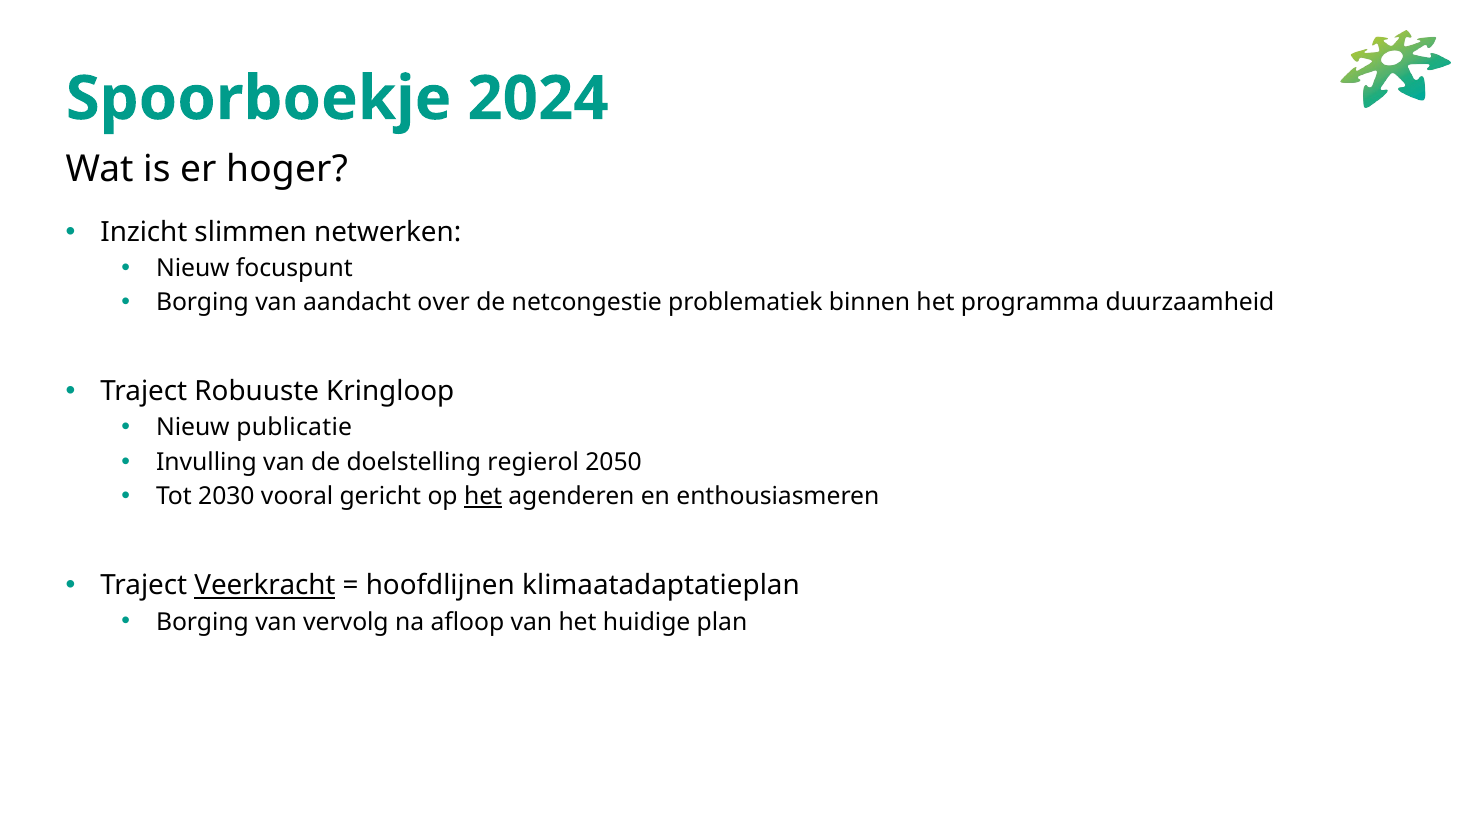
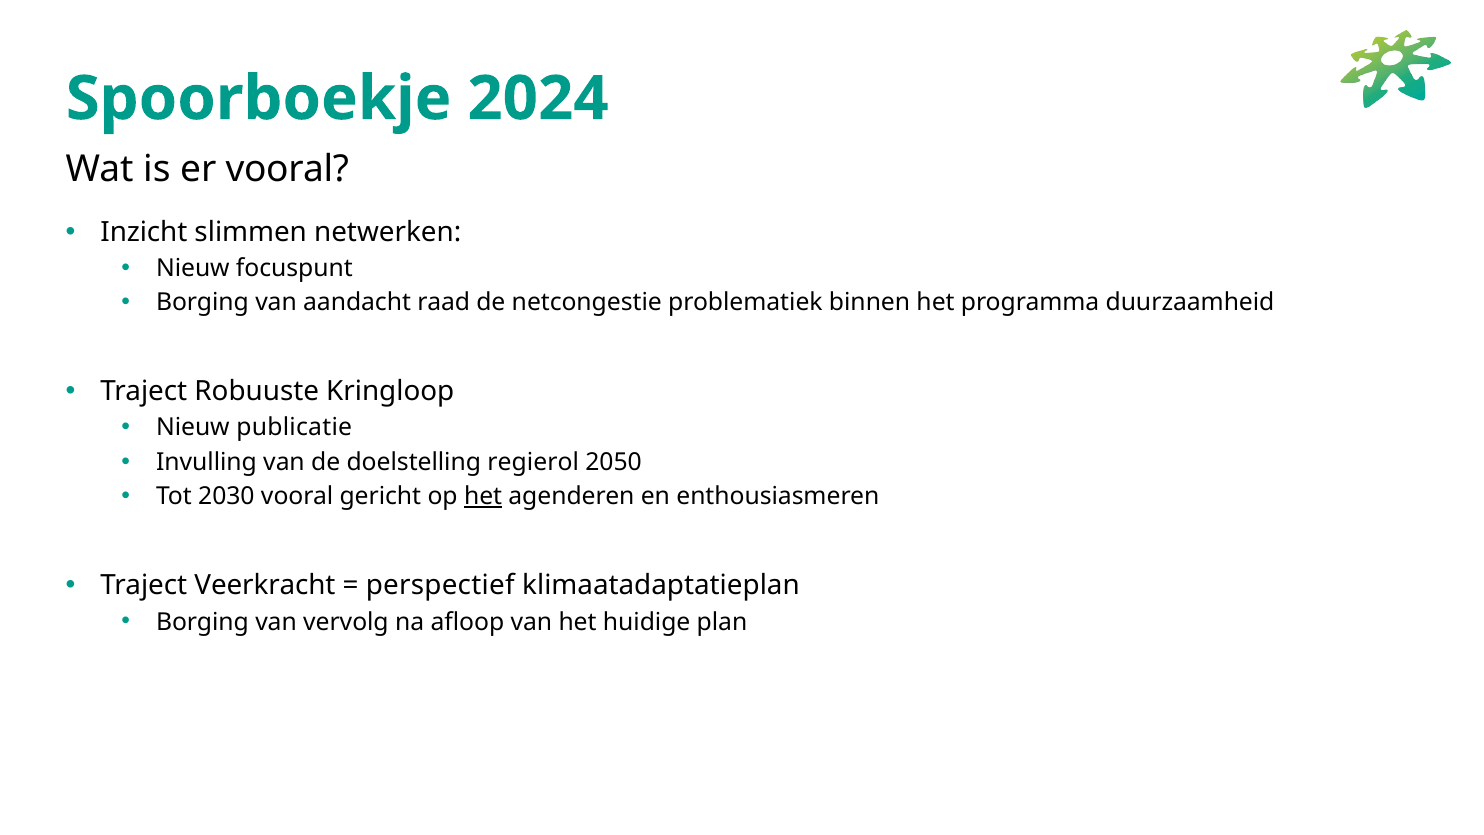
er hoger: hoger -> vooral
over: over -> raad
Veerkracht underline: present -> none
hoofdlijnen: hoofdlijnen -> perspectief
